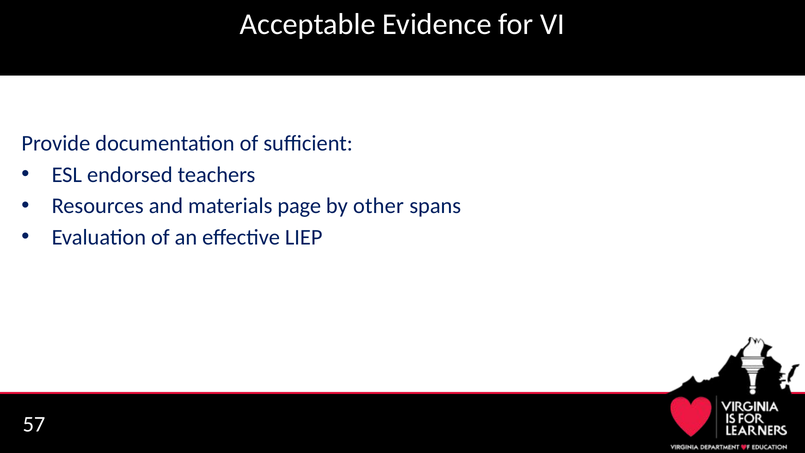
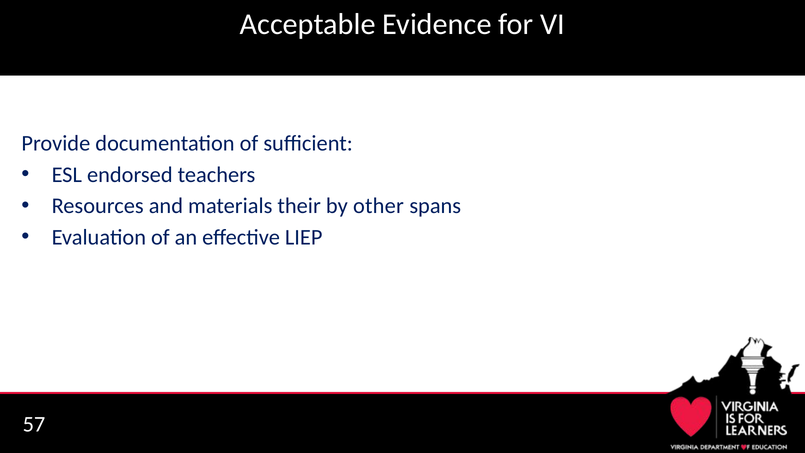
page: page -> their
